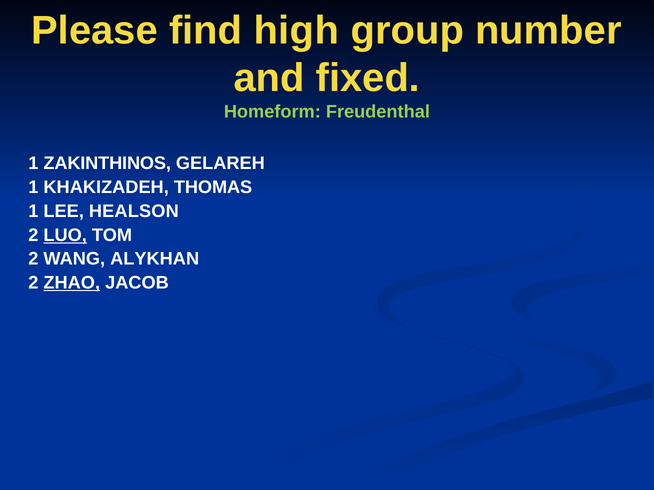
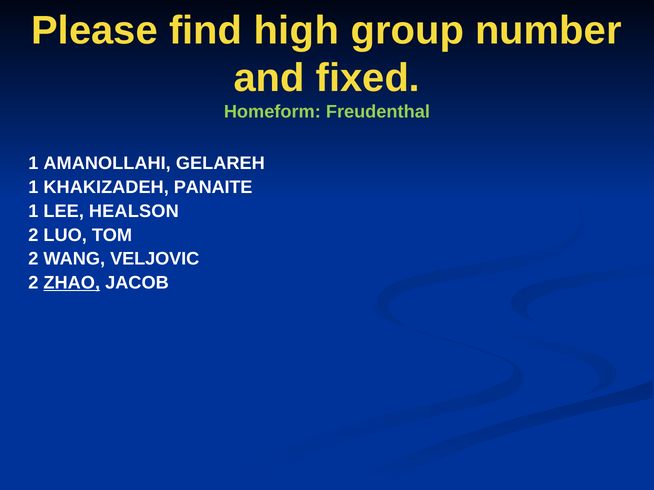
ZAKINTHINOS: ZAKINTHINOS -> AMANOLLAHI
THOMAS: THOMAS -> PANAITE
LUO underline: present -> none
ALYKHAN: ALYKHAN -> VELJOVIC
